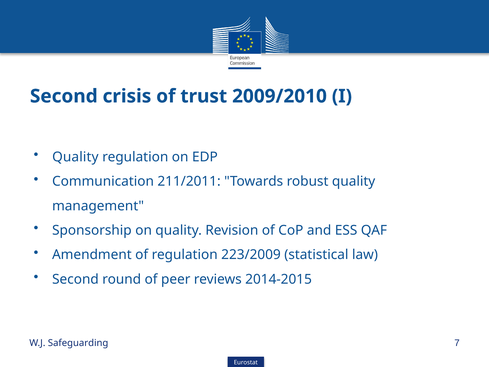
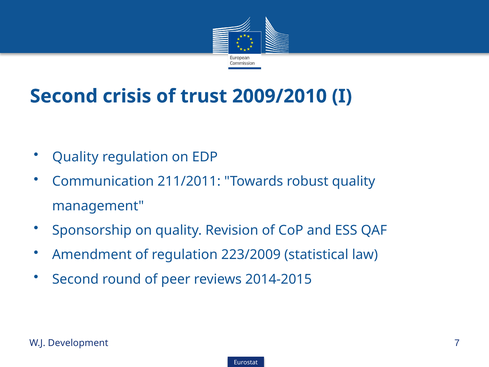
Safeguarding: Safeguarding -> Development
